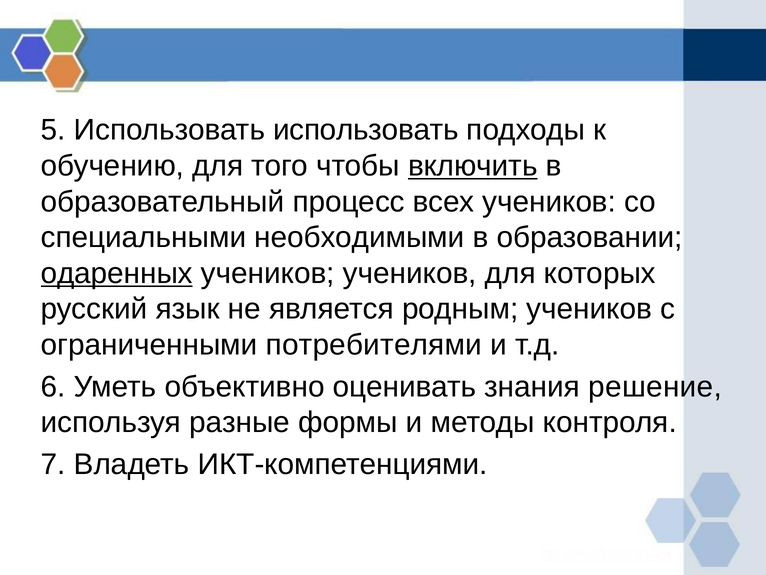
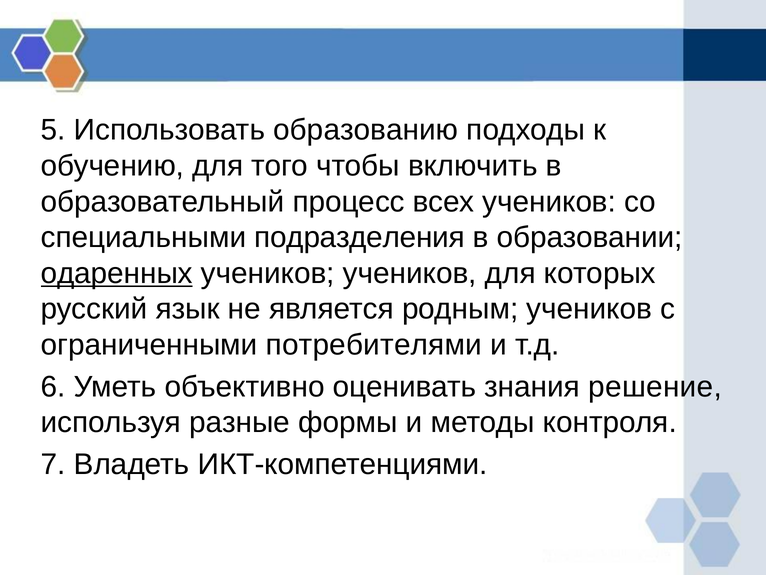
Использовать использовать: использовать -> образованию
включить underline: present -> none
необходимыми: необходимыми -> подразделения
